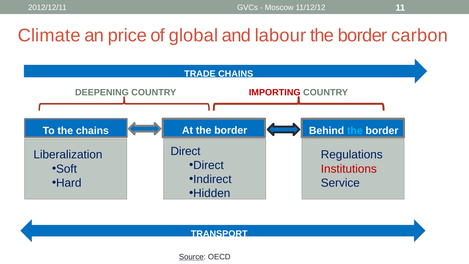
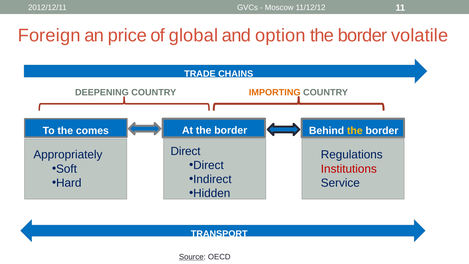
Climate: Climate -> Foreign
labour: labour -> option
carbon: carbon -> volatile
IMPORTING colour: red -> orange
the chains: chains -> comes
the at (355, 131) colour: light blue -> yellow
Liberalization: Liberalization -> Appropriately
